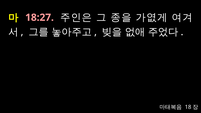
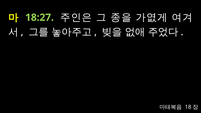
18:27 colour: pink -> light green
